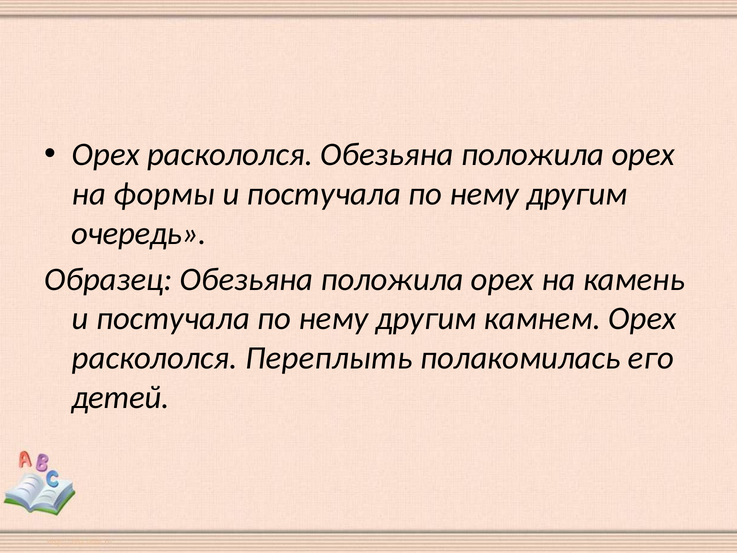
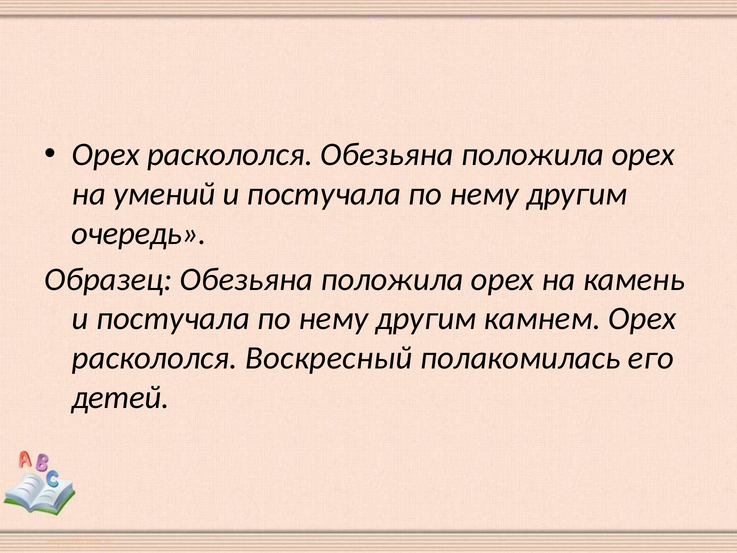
формы: формы -> умений
Переплыть: Переплыть -> Воскресный
